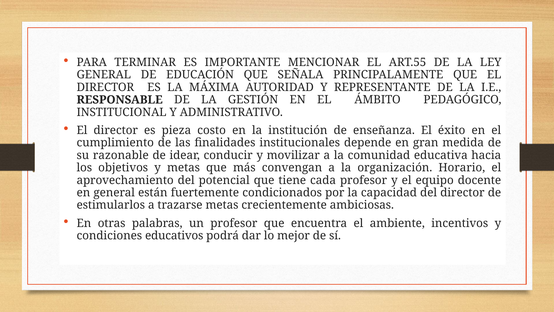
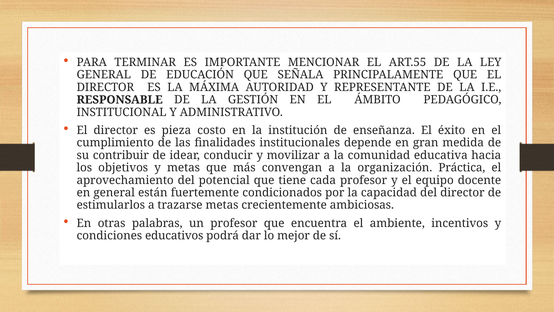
razonable: razonable -> contribuir
Horario: Horario -> Práctica
